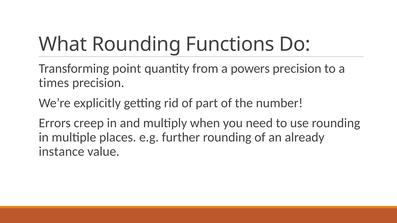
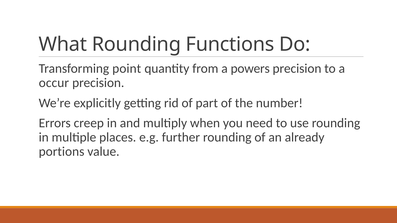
times: times -> occur
instance: instance -> portions
